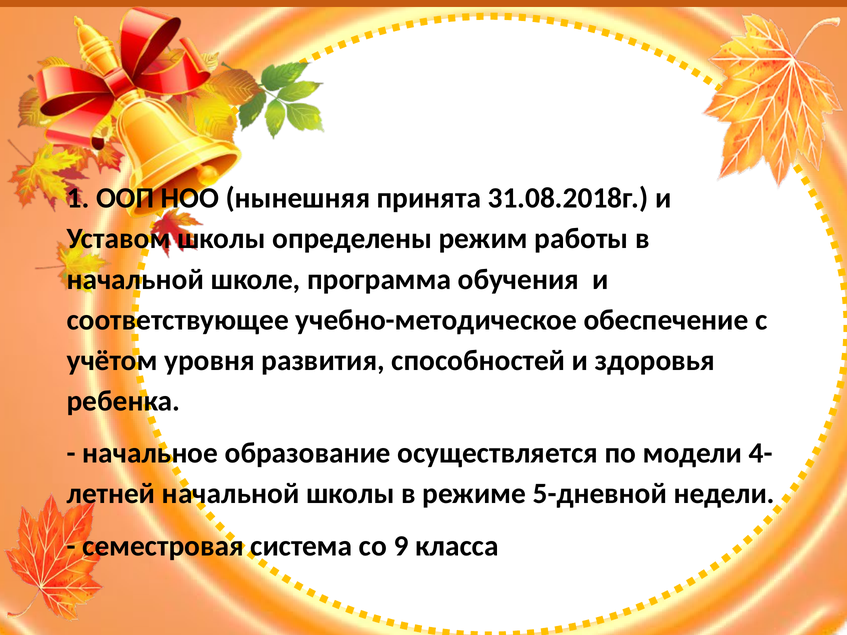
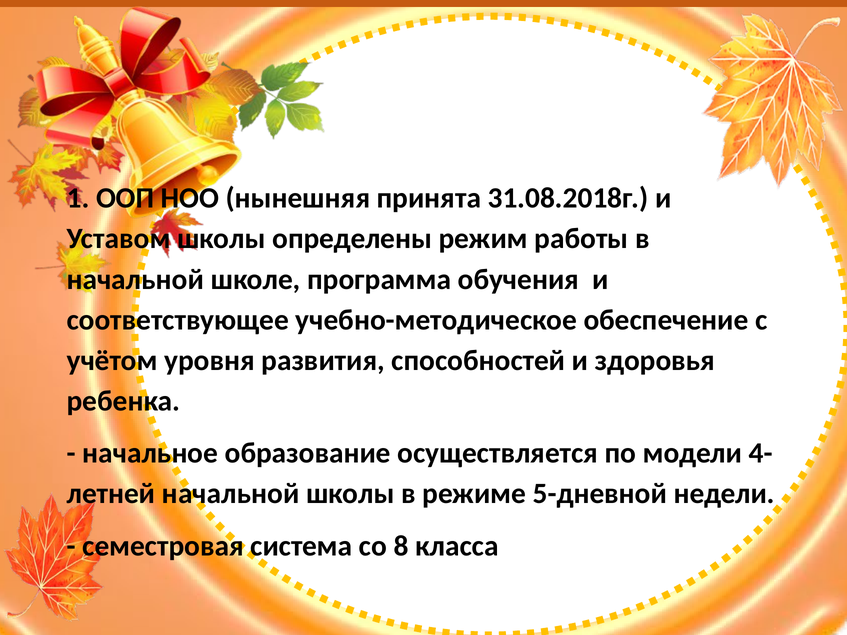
9: 9 -> 8
